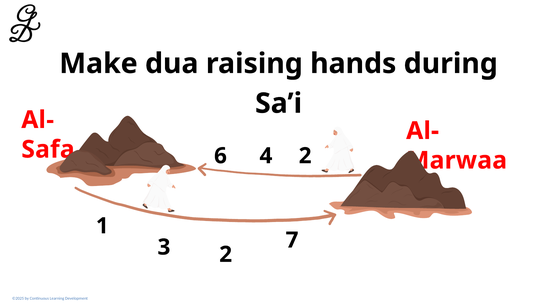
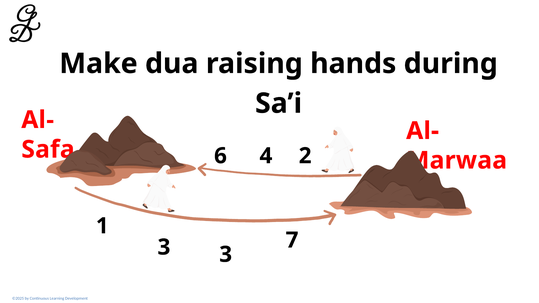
3 2: 2 -> 3
